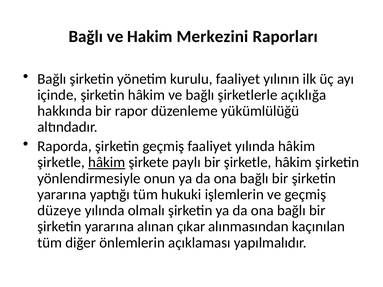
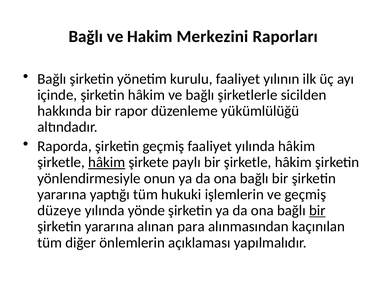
açıklığa: açıklığa -> sicilden
olmalı: olmalı -> yönde
bir at (317, 211) underline: none -> present
çıkar: çıkar -> para
